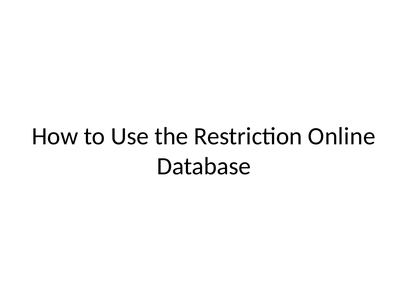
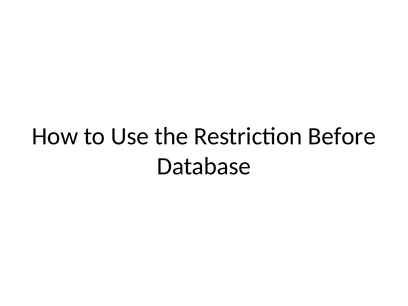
Online: Online -> Before
